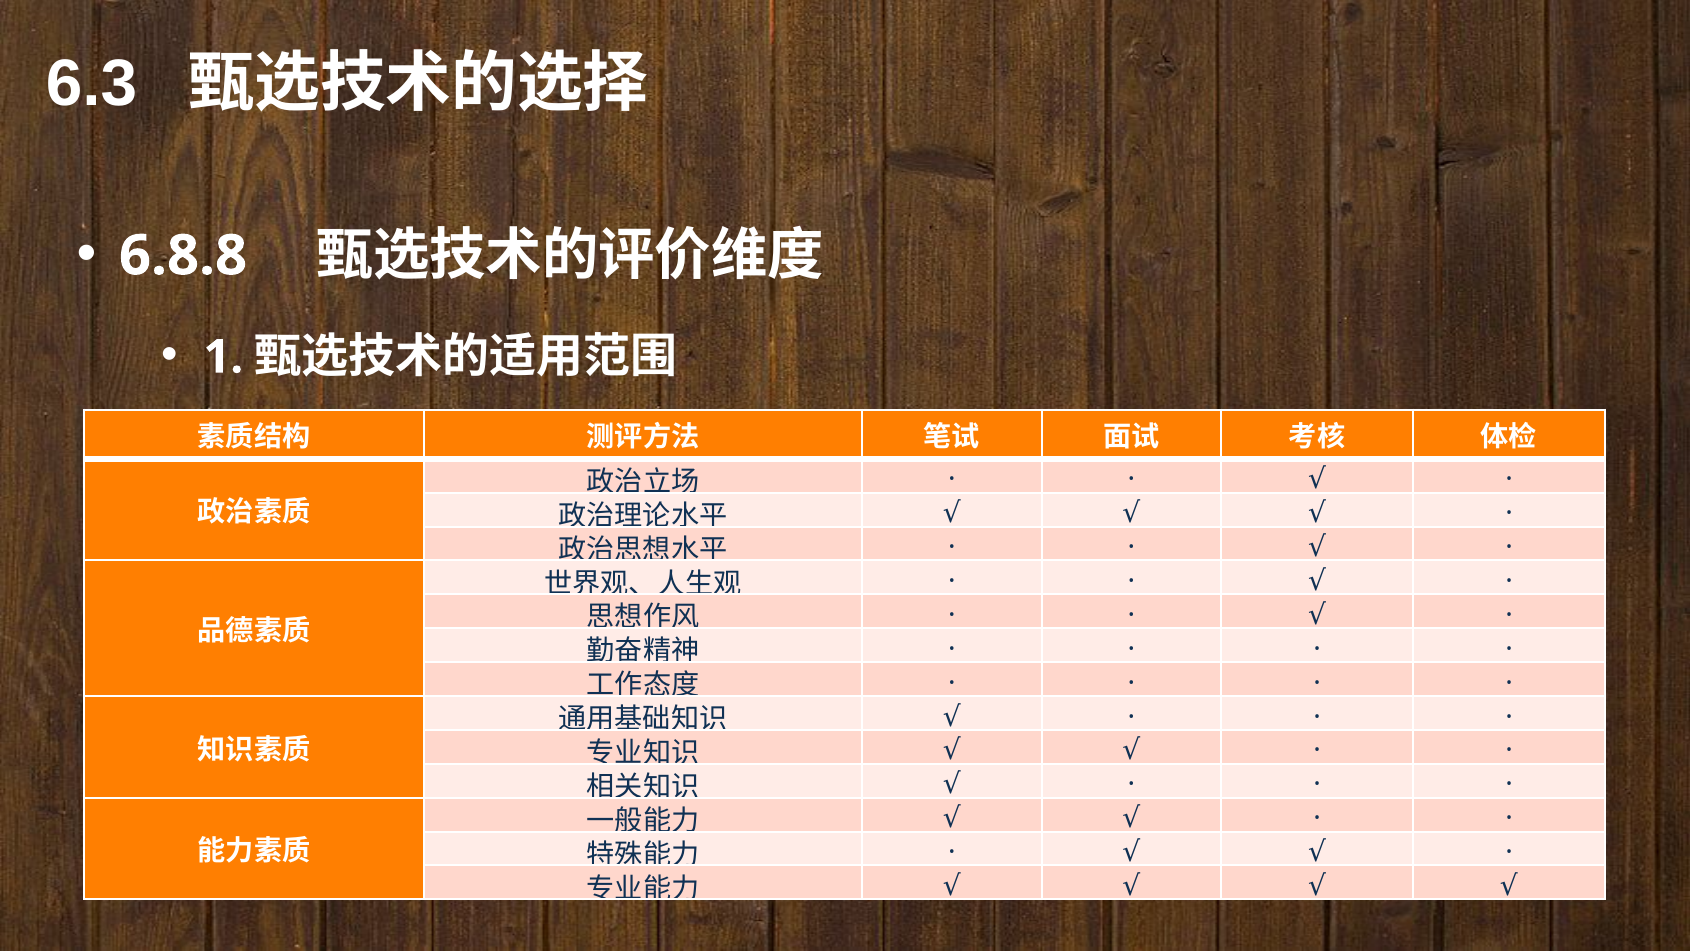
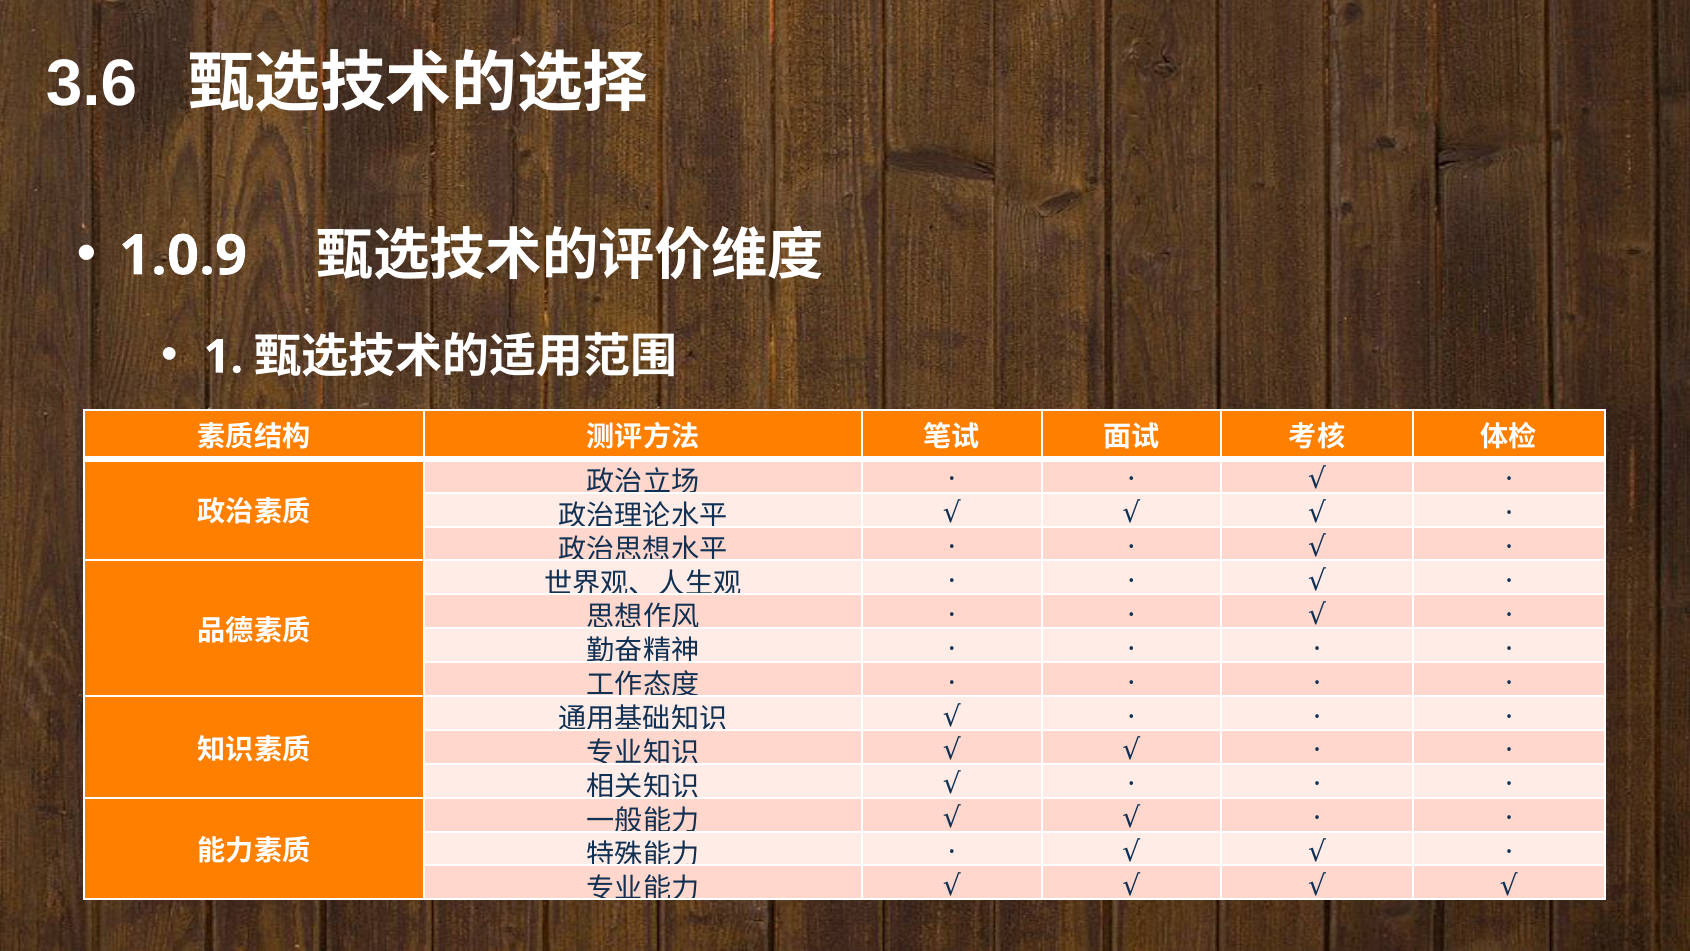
6.3: 6.3 -> 3.6
6.8.8: 6.8.8 -> 1.0.9
